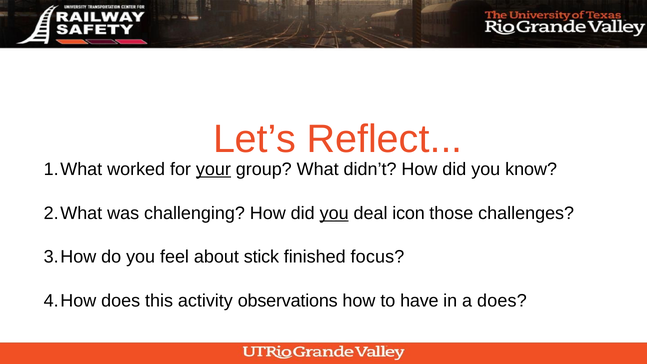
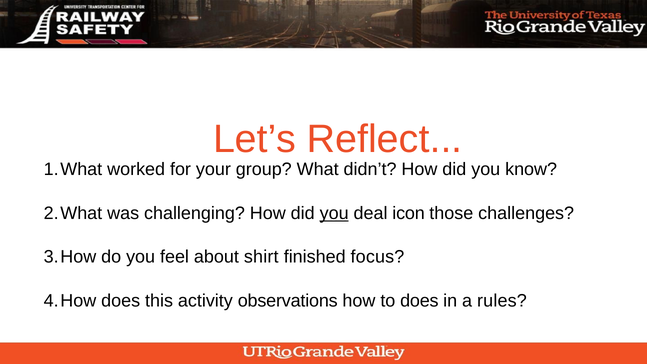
your underline: present -> none
stick: stick -> shirt
to have: have -> does
a does: does -> rules
